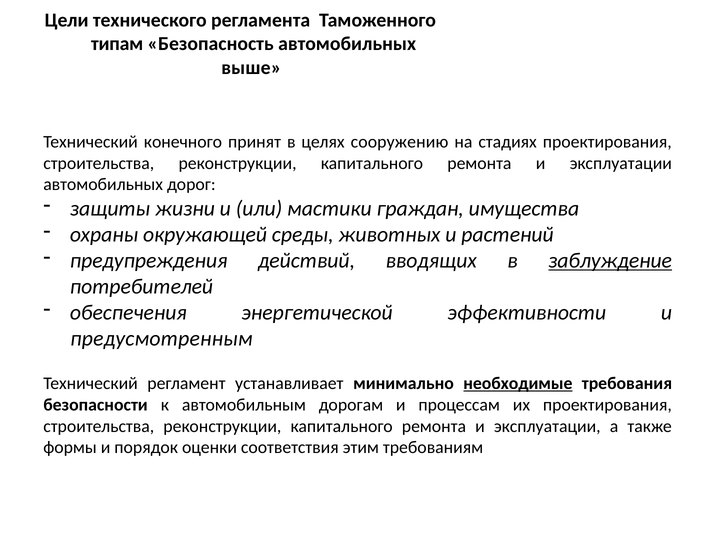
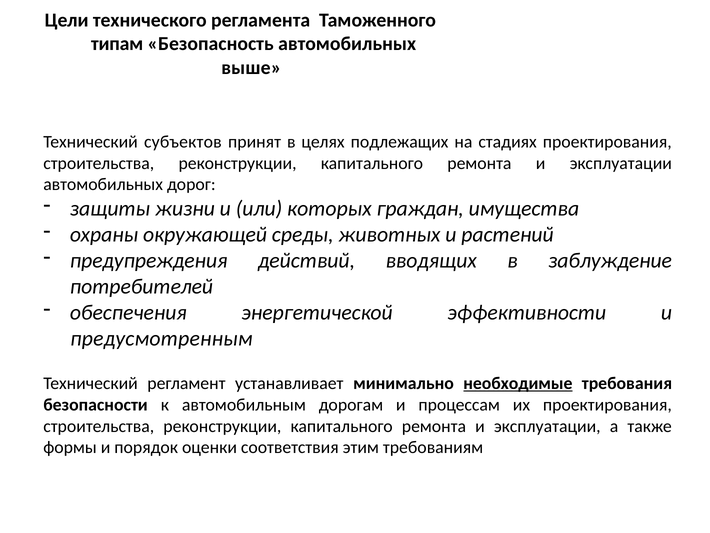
конечного: конечного -> субъектов
сооружению: сооружению -> подлежащих
мастики: мастики -> которых
заблуждение underline: present -> none
